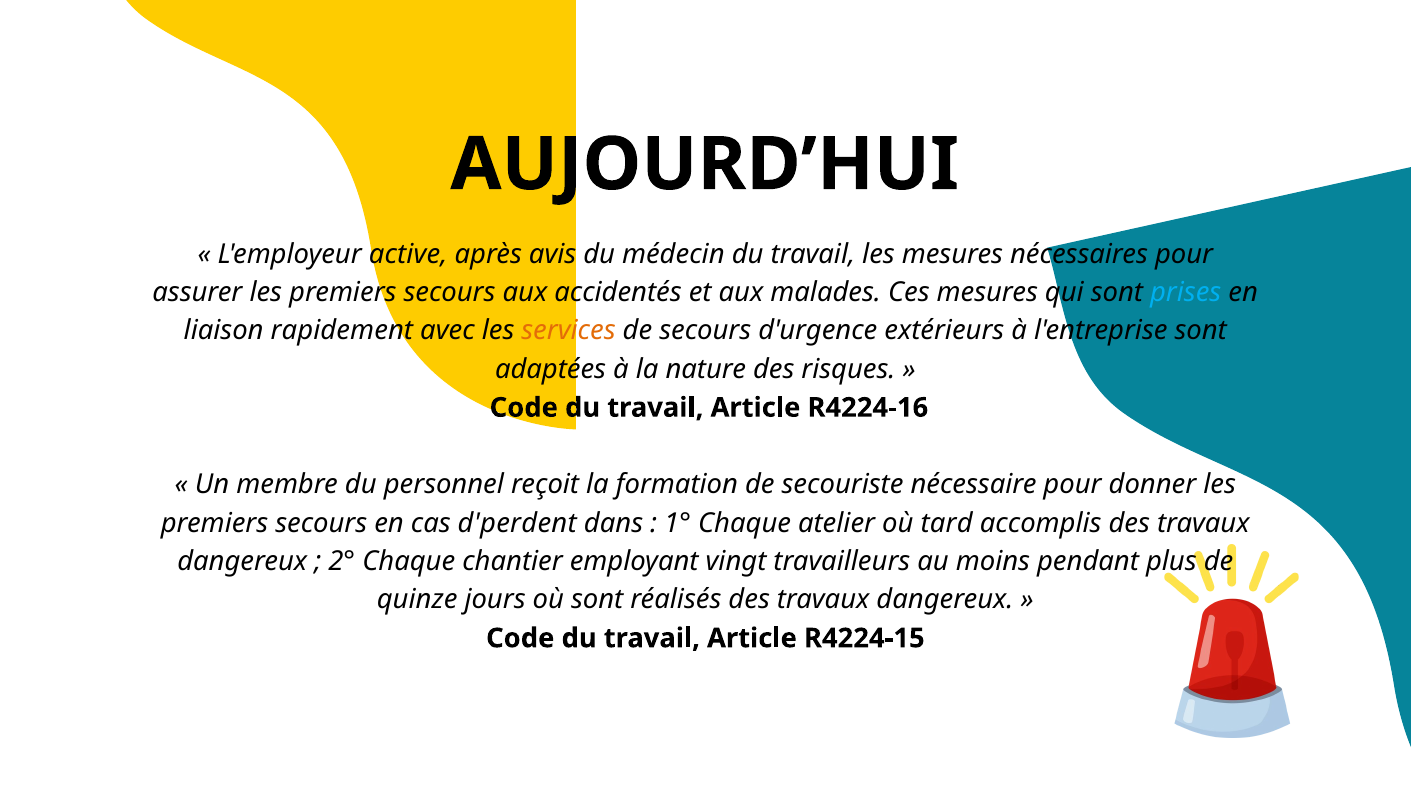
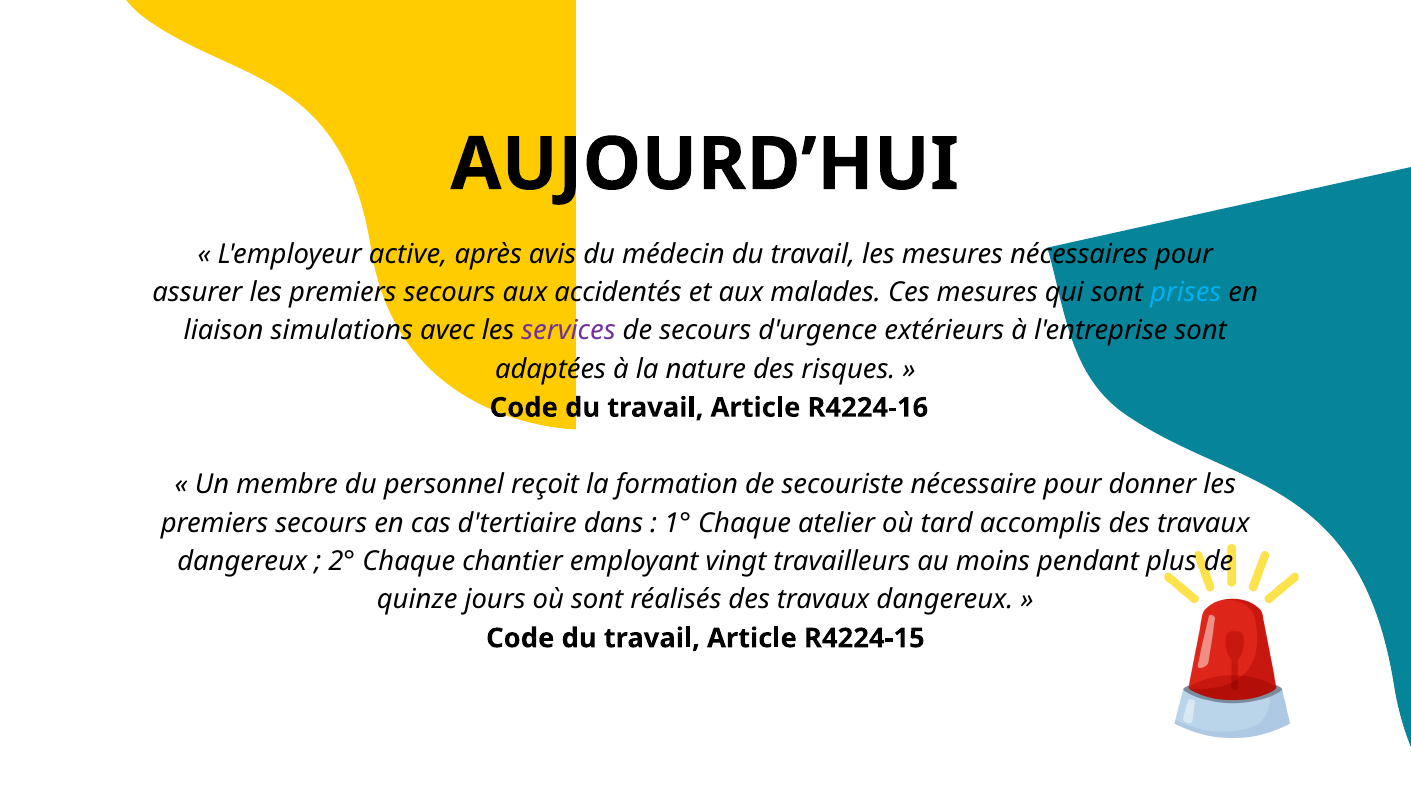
rapidement: rapidement -> simulations
services colour: orange -> purple
d'perdent: d'perdent -> d'tertiaire
